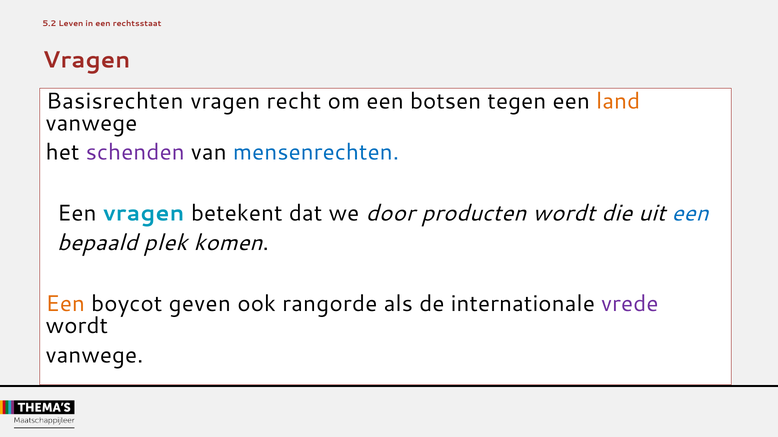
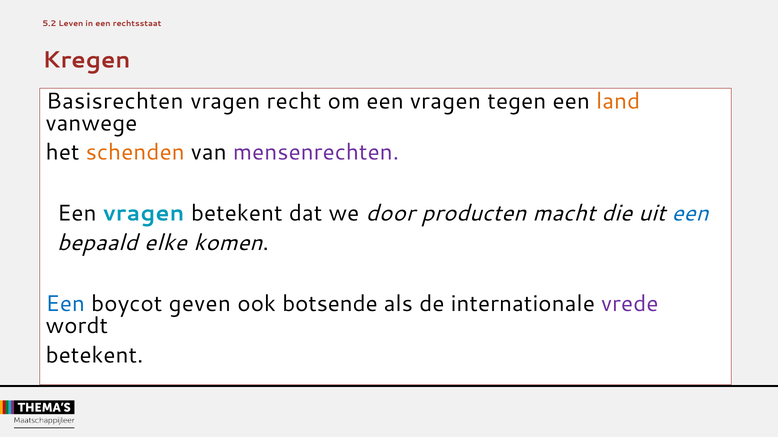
Vragen at (86, 60): Vragen -> Kregen
om een botsen: botsen -> vragen
schenden colour: purple -> orange
mensenrechten colour: blue -> purple
producten wordt: wordt -> macht
plek: plek -> elke
Een at (65, 304) colour: orange -> blue
rangorde: rangorde -> botsende
vanwege at (95, 356): vanwege -> betekent
